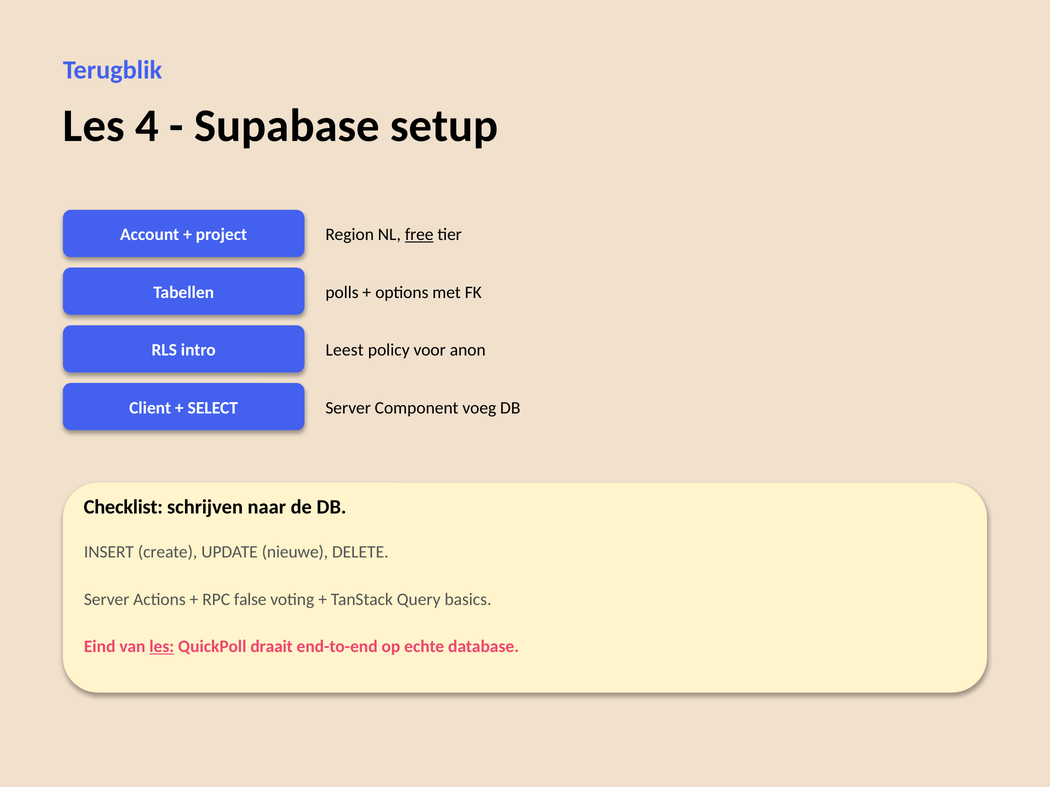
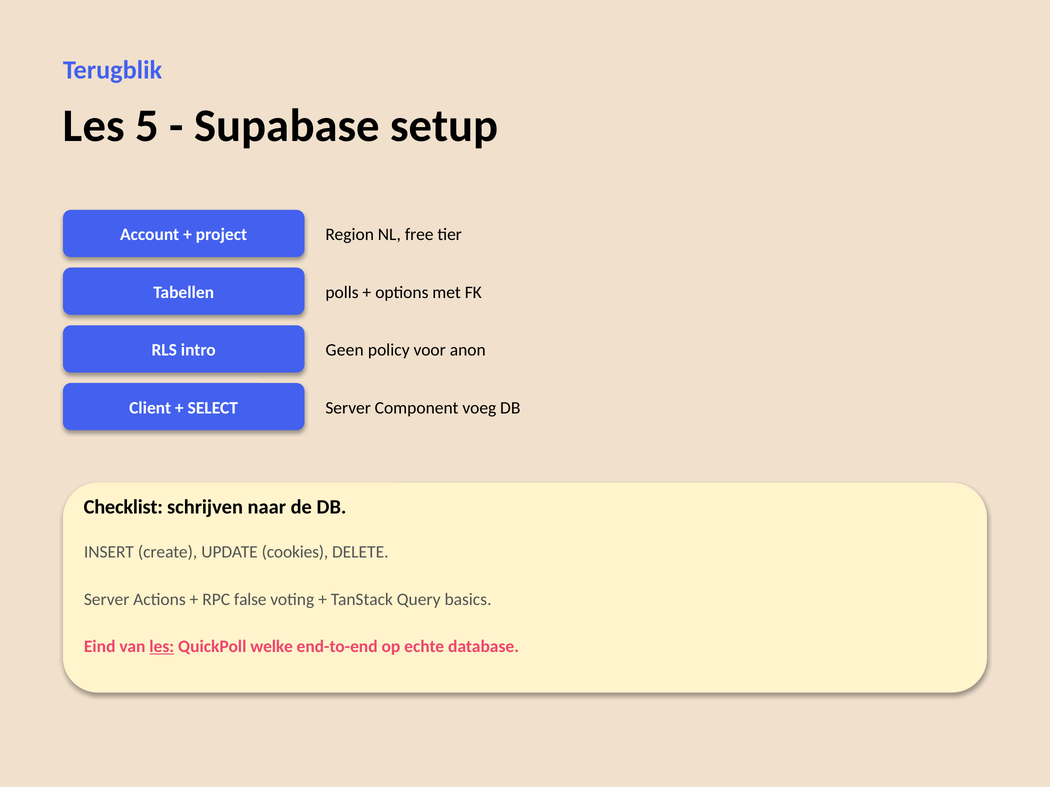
4: 4 -> 5
free underline: present -> none
Leest: Leest -> Geen
nieuwe: nieuwe -> cookies
draait: draait -> welke
